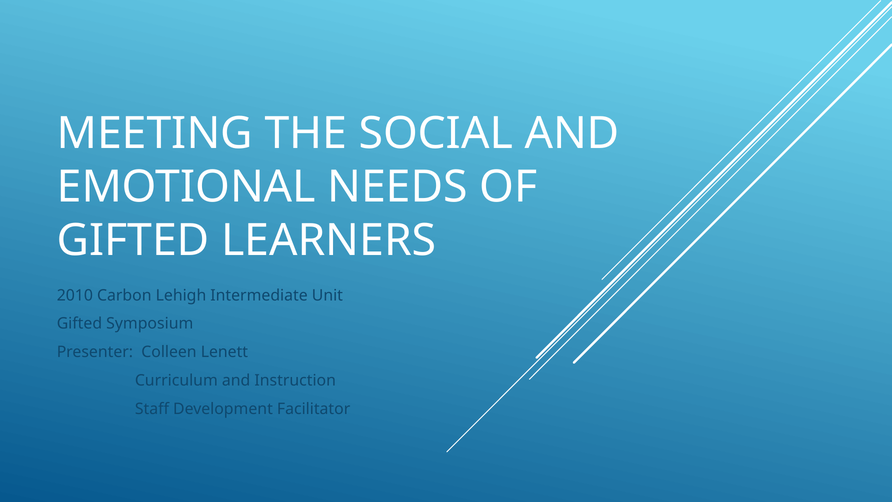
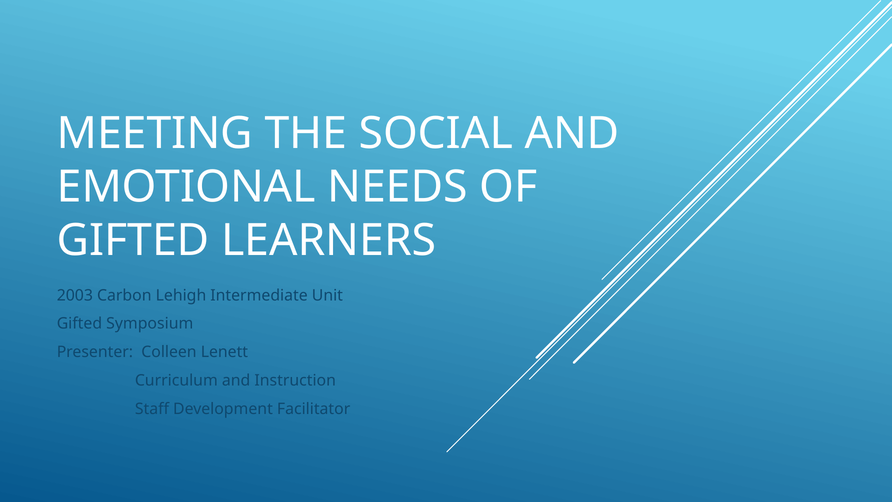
2010: 2010 -> 2003
